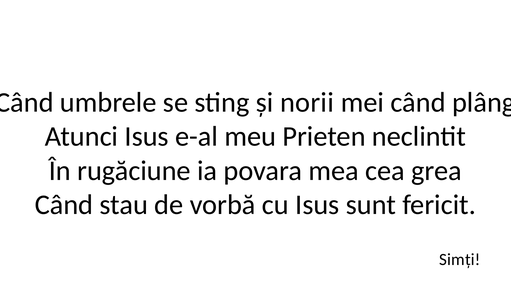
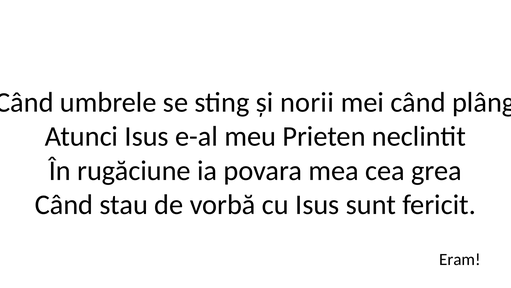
Simți: Simți -> Eram
